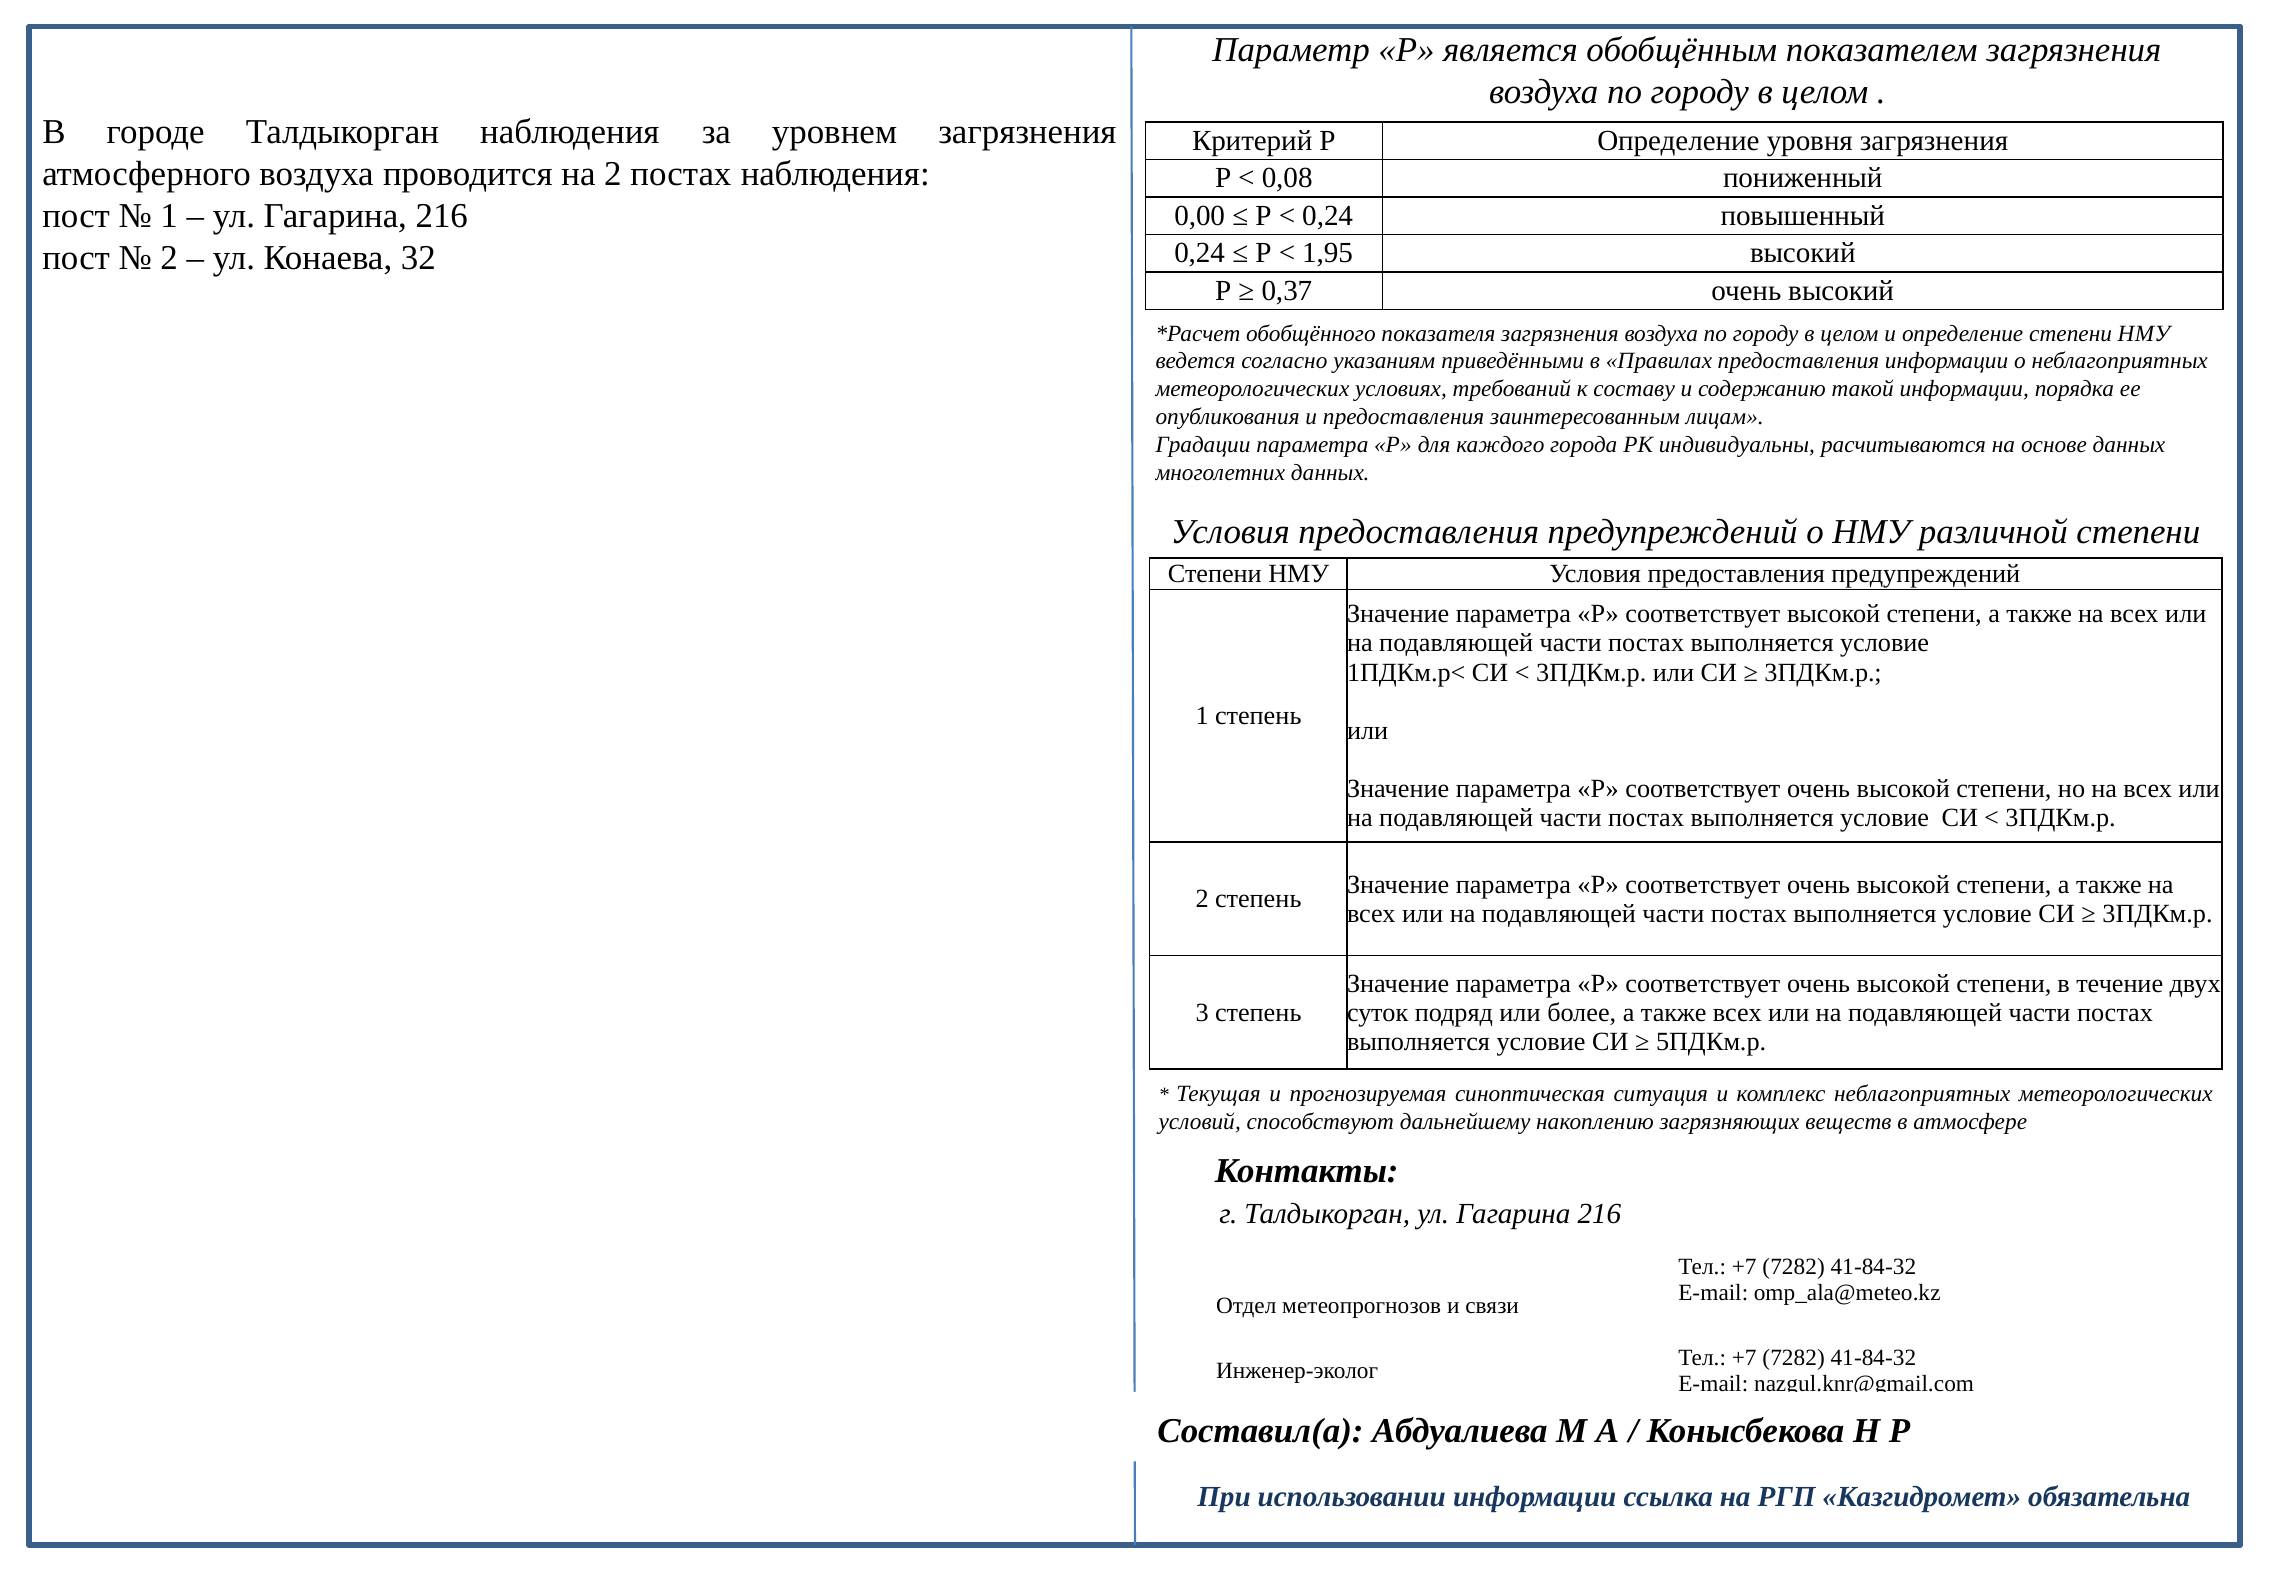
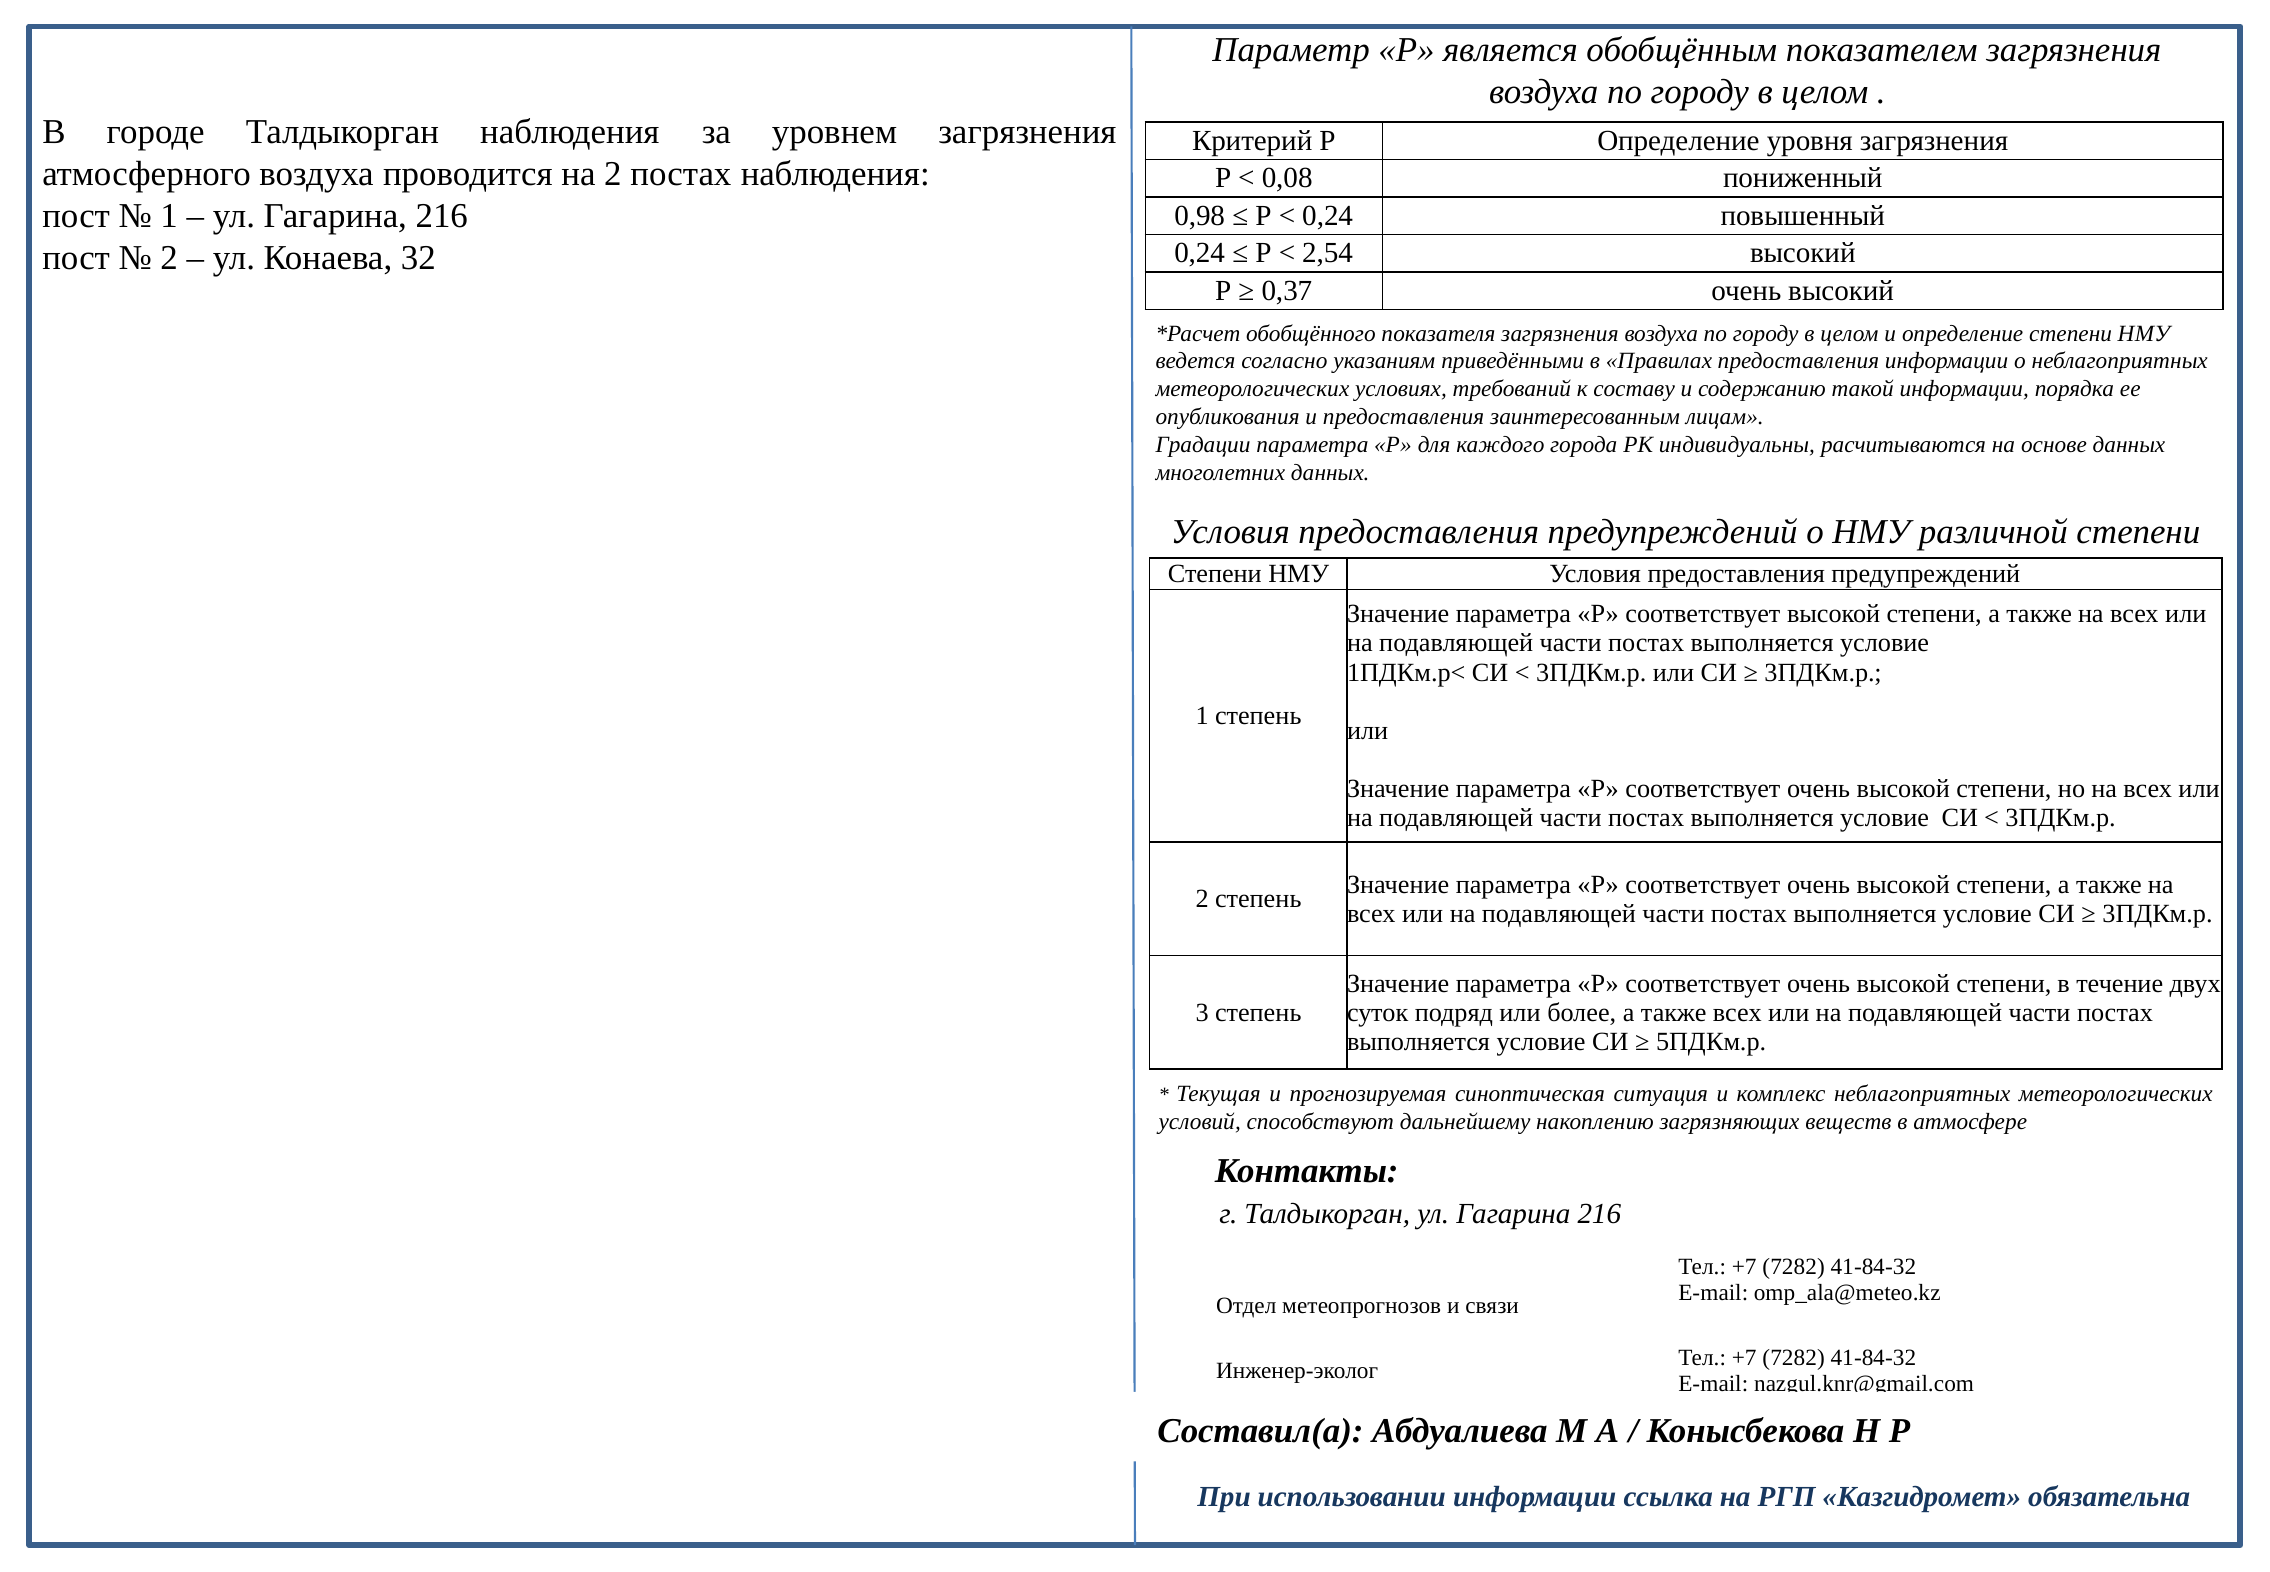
0,00: 0,00 -> 0,98
1,95: 1,95 -> 2,54
